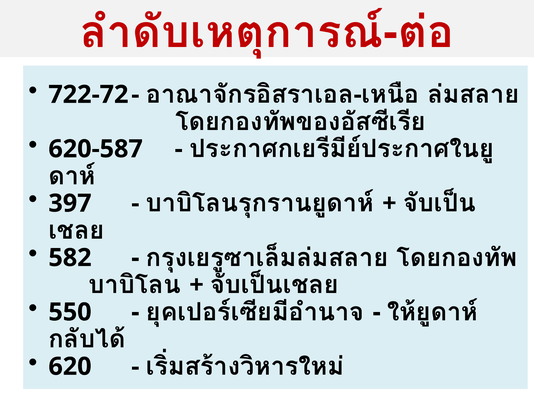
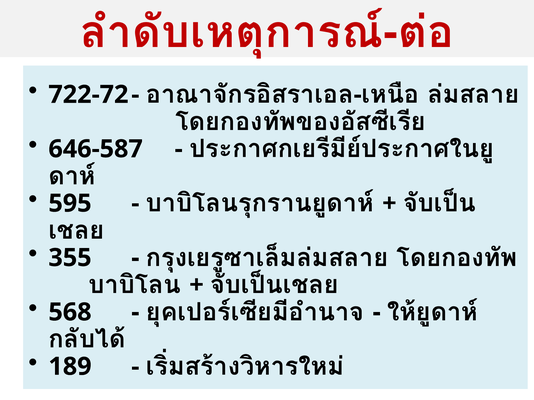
620-587: 620-587 -> 646-587
397: 397 -> 595
582: 582 -> 355
550: 550 -> 568
620: 620 -> 189
